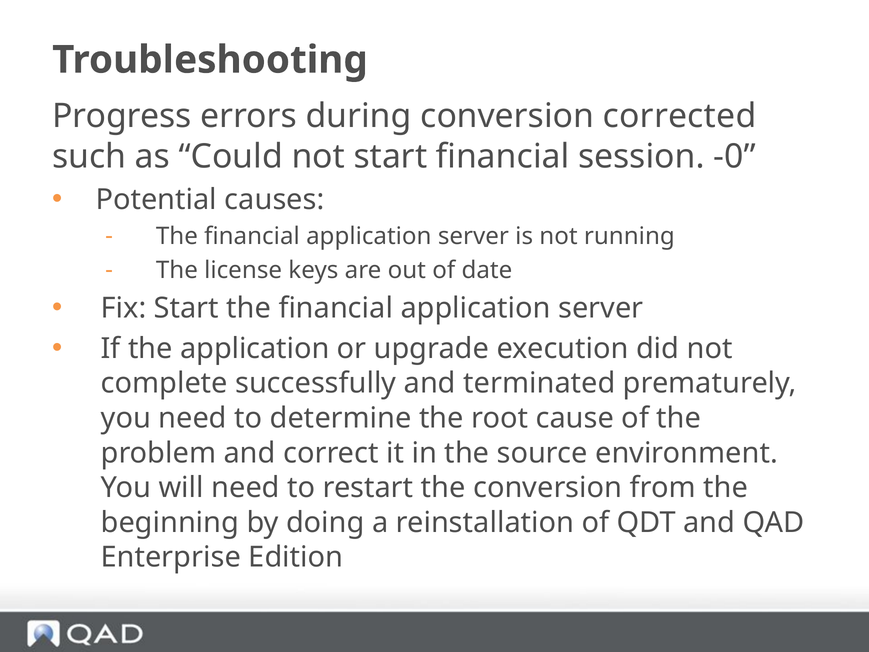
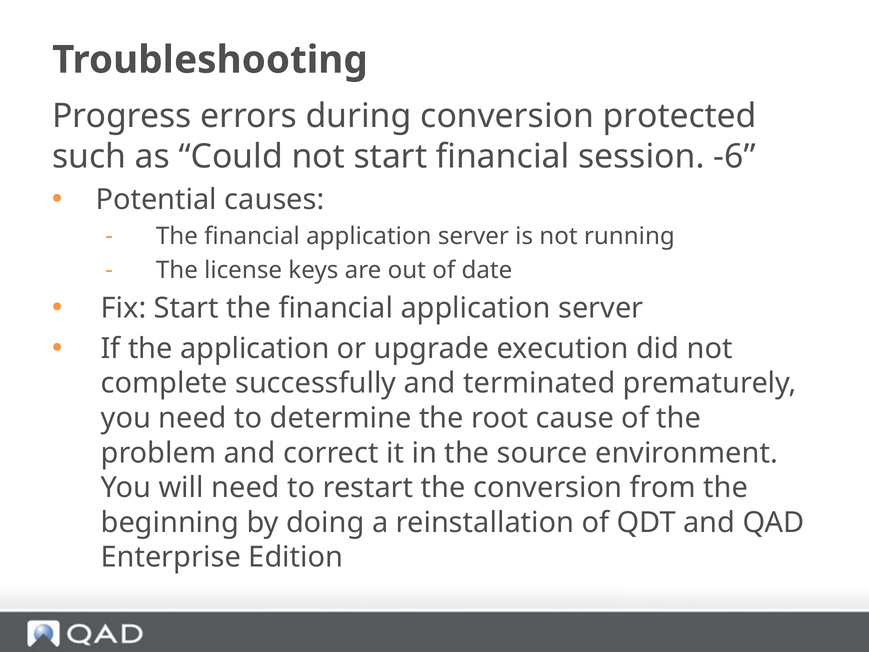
corrected: corrected -> protected
-0: -0 -> -6
